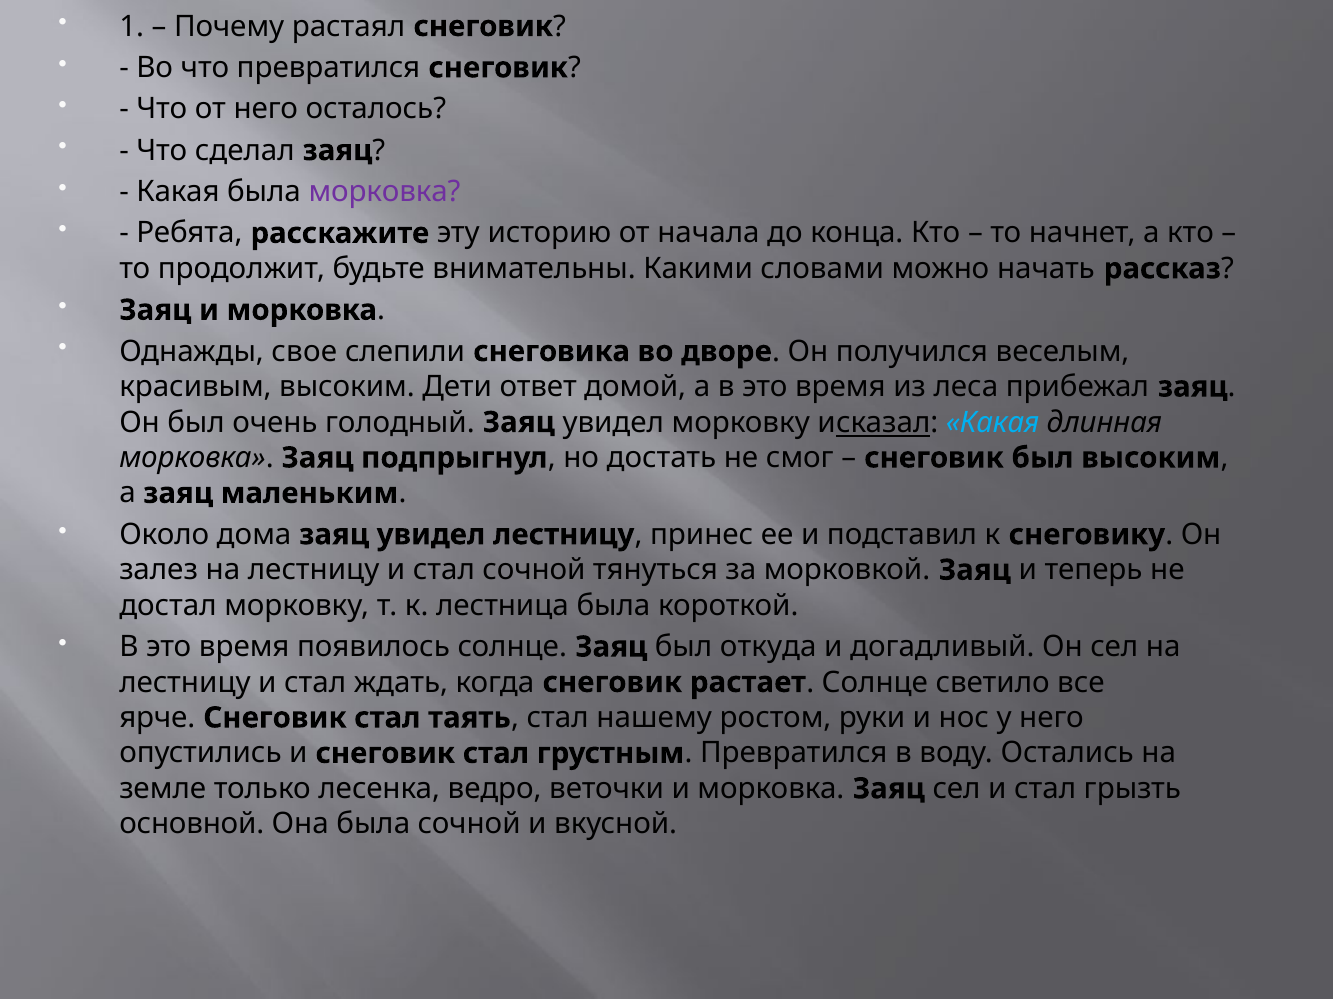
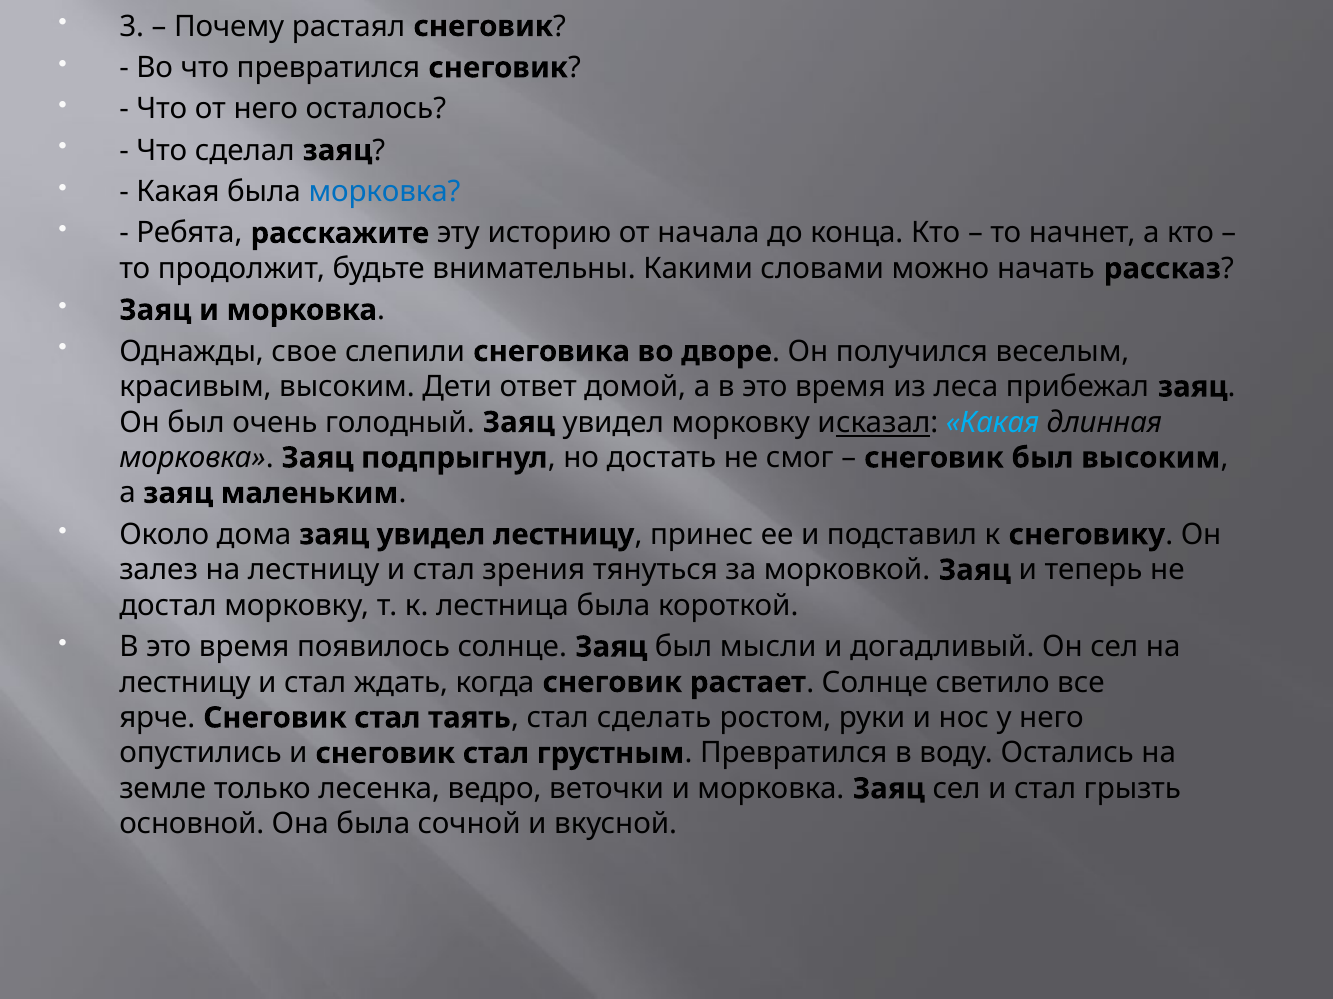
1: 1 -> 3
морковка at (385, 192) colour: purple -> blue
стал сочной: сочной -> зрения
откуда: откуда -> мысли
нашему: нашему -> сделать
